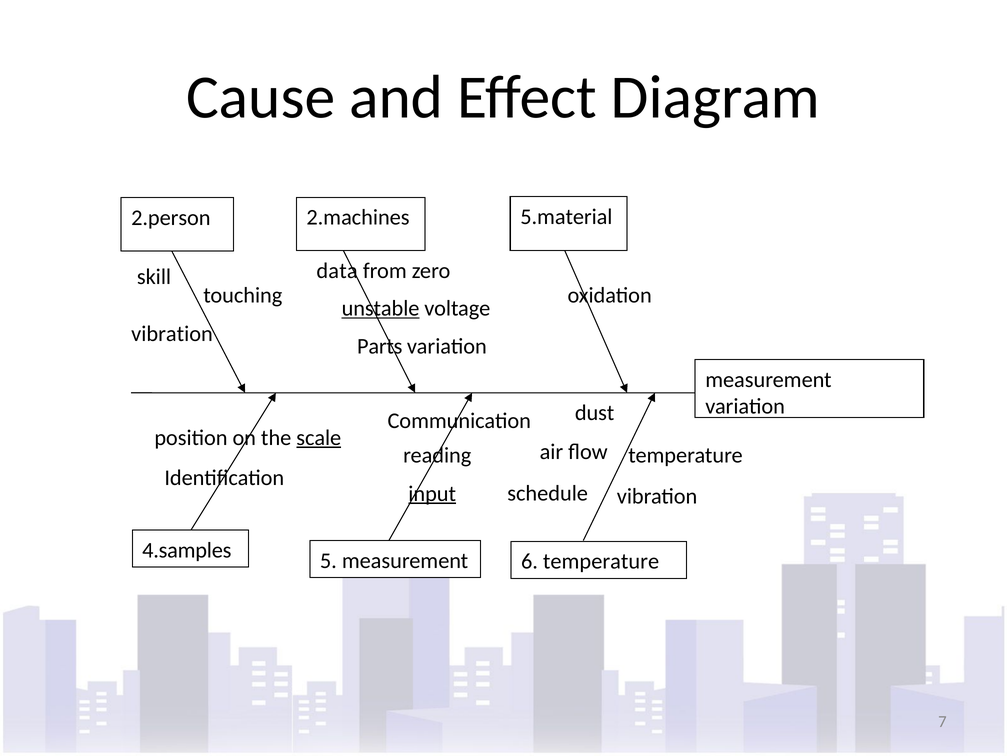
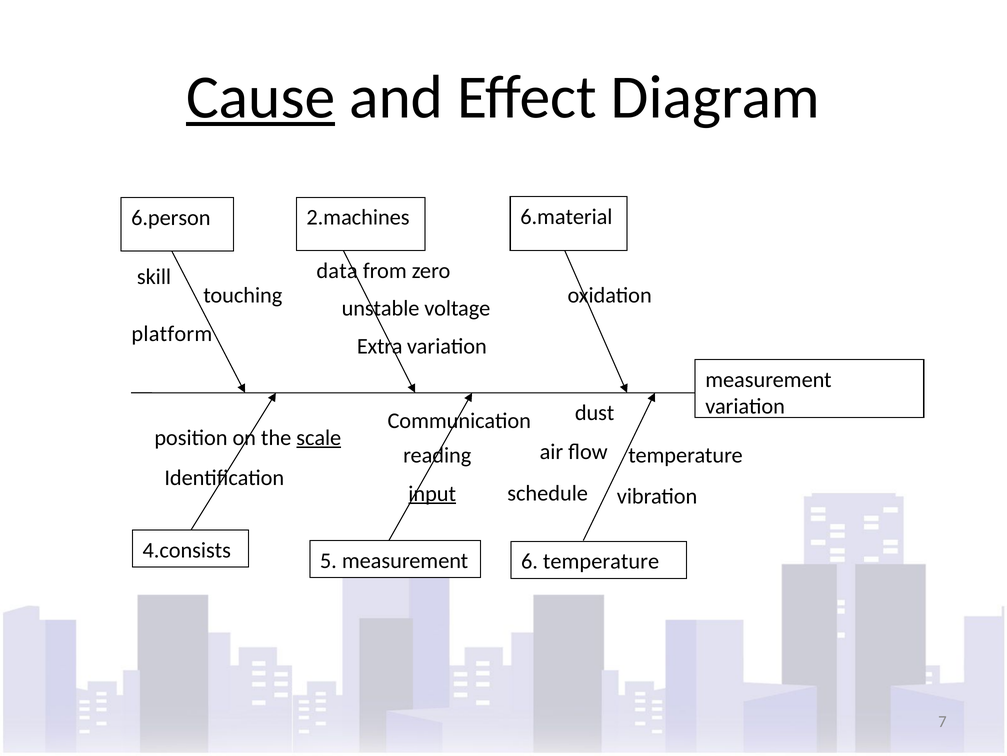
Cause underline: none -> present
2.person: 2.person -> 6.person
5.material: 5.material -> 6.material
unstable underline: present -> none
vibration at (172, 333): vibration -> platform
Parts: Parts -> Extra
4.samples: 4.samples -> 4.consists
